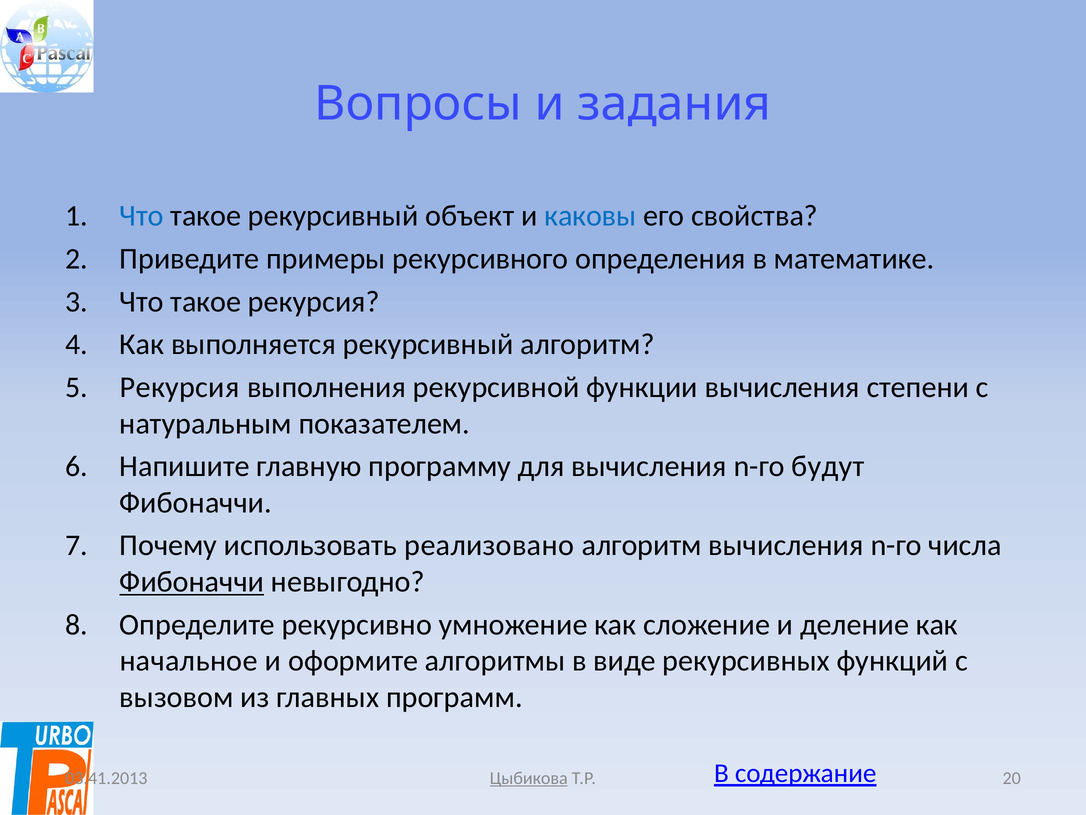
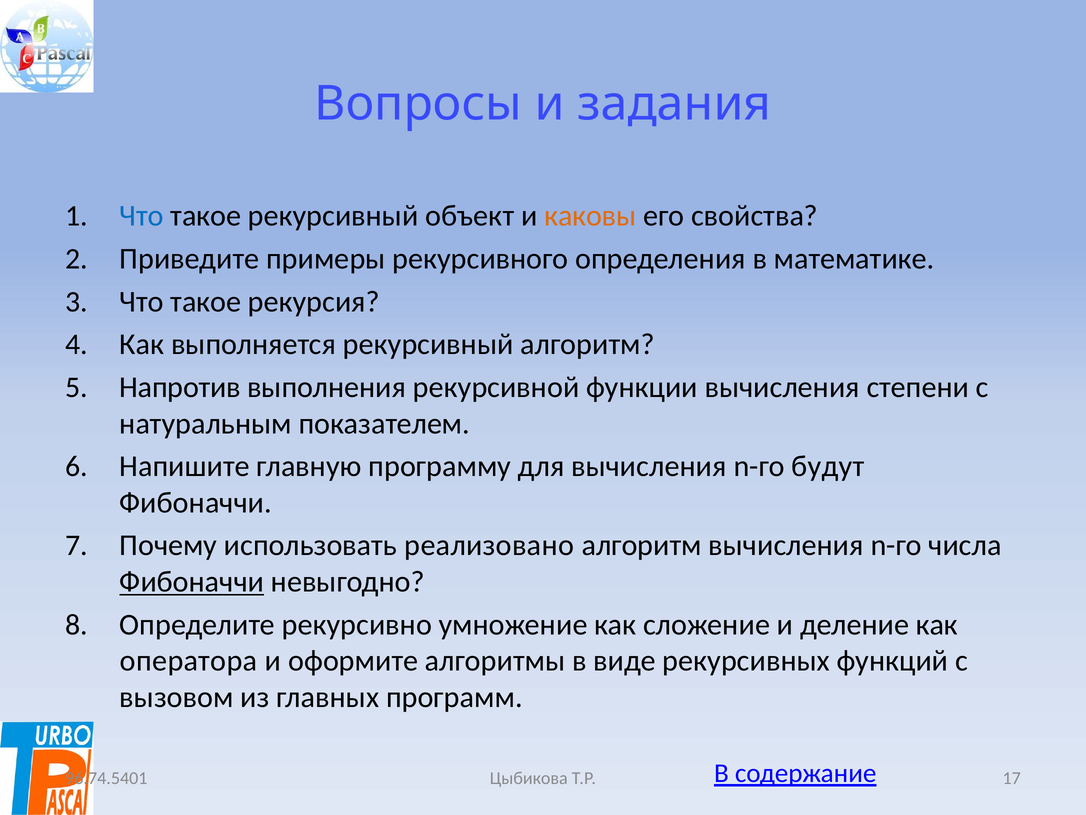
каковы colour: blue -> orange
Рекурсия at (180, 387): Рекурсия -> Напротив
начальное: начальное -> оператора
Цыбикова underline: present -> none
20: 20 -> 17
03.41.2013: 03.41.2013 -> 96.74.5401
